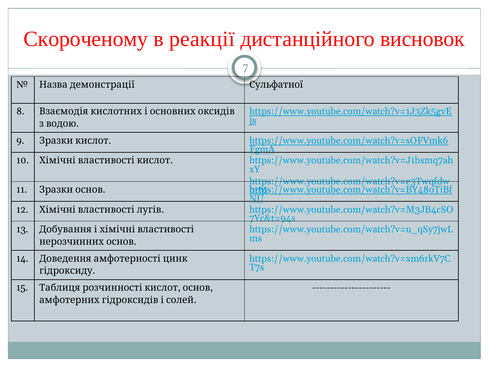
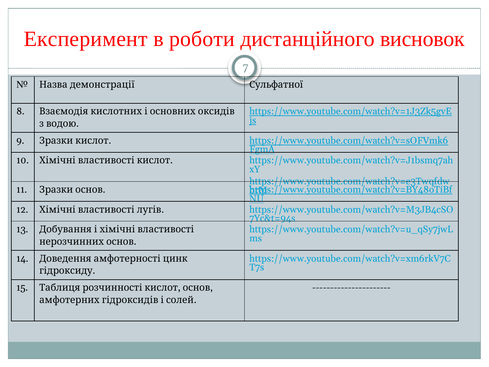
Скороченому: Скороченому -> Експеримент
реакції: реакції -> роботи
